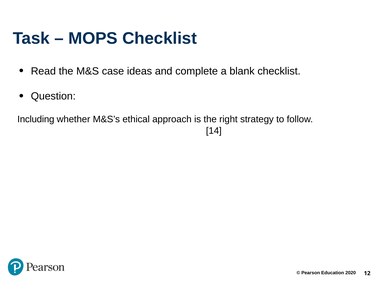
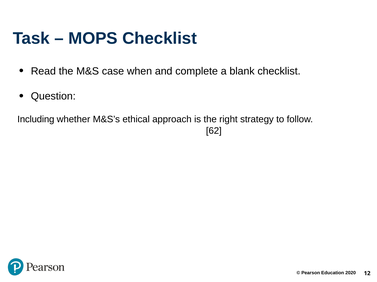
ideas: ideas -> when
14: 14 -> 62
